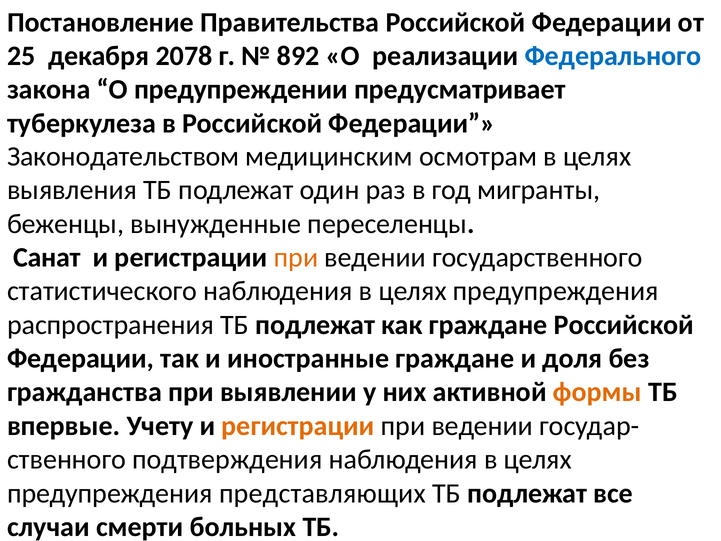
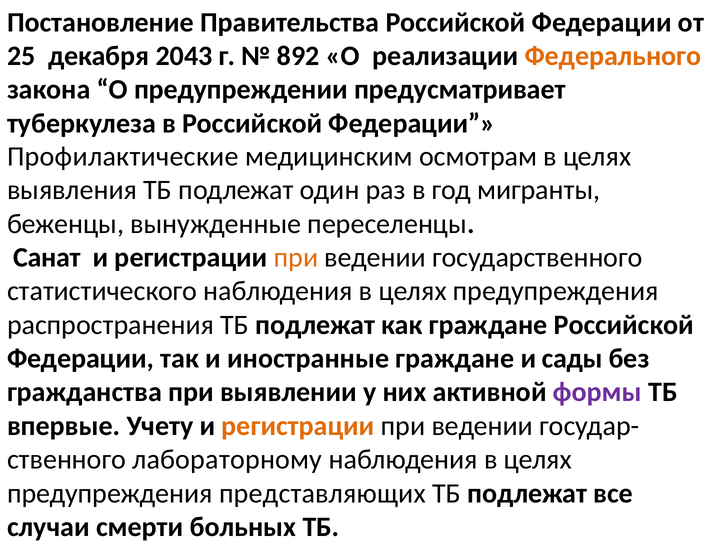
2078: 2078 -> 2043
Федерального colour: blue -> orange
Законодательством: Законодательством -> Профилактические
доля: доля -> сады
формы colour: orange -> purple
подтверждения: подтверждения -> лабораторному
